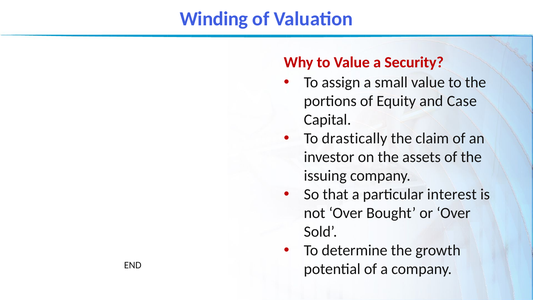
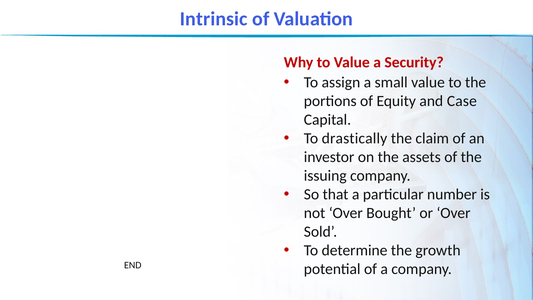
Winding: Winding -> Intrinsic
interest: interest -> number
